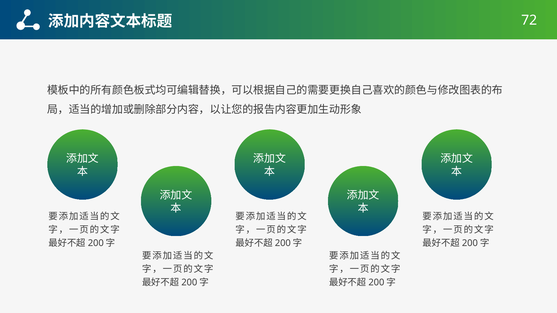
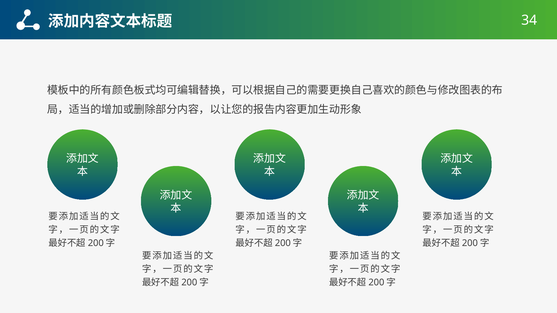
72: 72 -> 34
